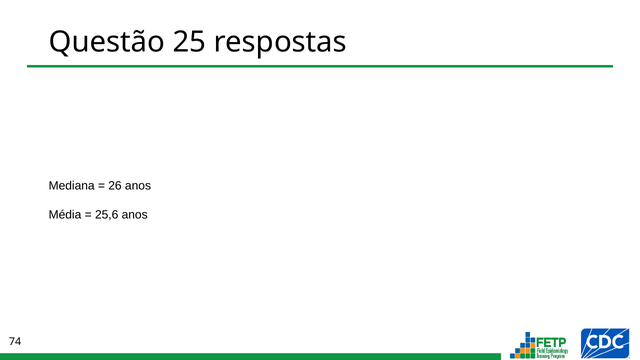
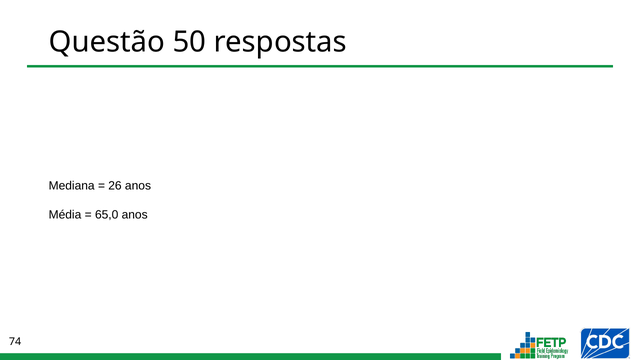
25: 25 -> 50
25,6: 25,6 -> 65,0
